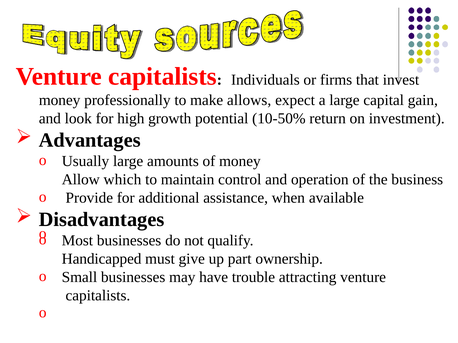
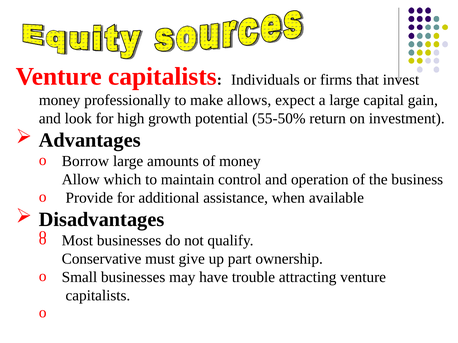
10-50%: 10-50% -> 55-50%
Usually: Usually -> Borrow
Handicapped: Handicapped -> Conservative
